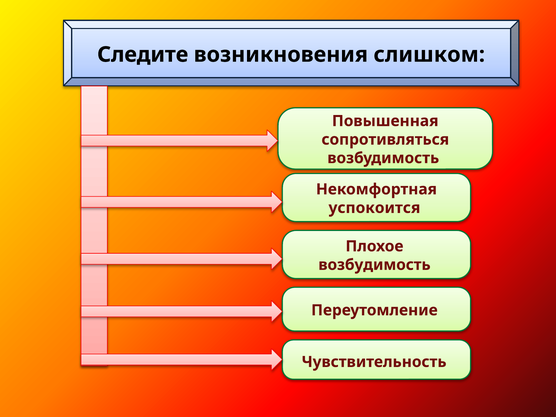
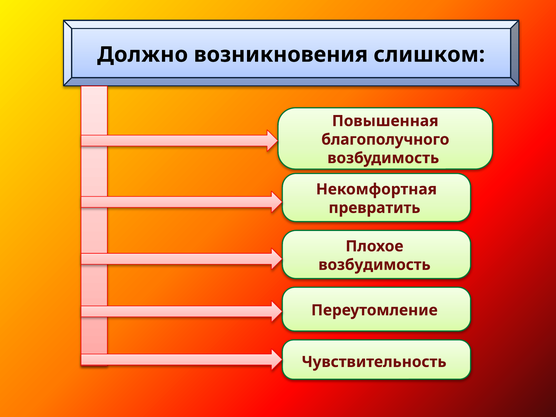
Следите: Следите -> Должно
сопротивляться: сопротивляться -> благополучного
успокоится: успокоится -> превратить
